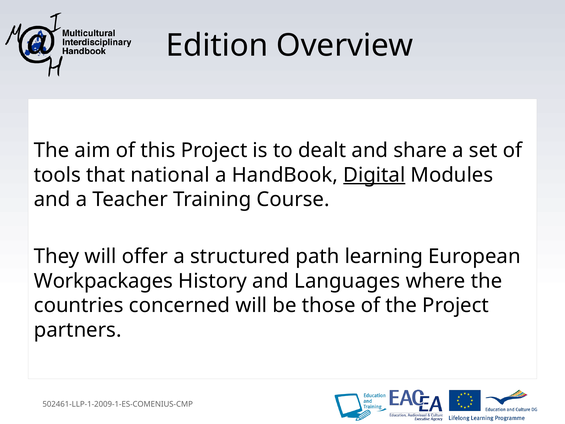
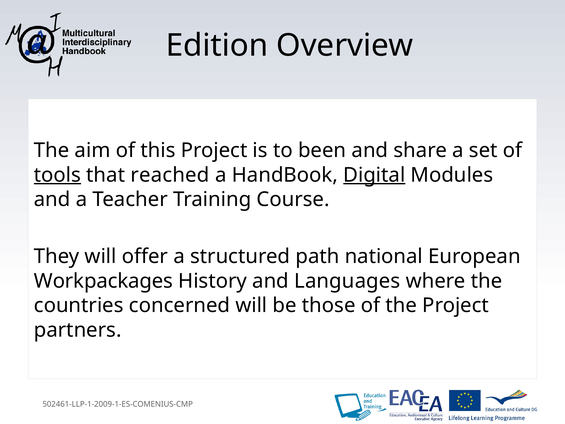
dealt: dealt -> been
tools underline: none -> present
national: national -> reached
learning: learning -> national
